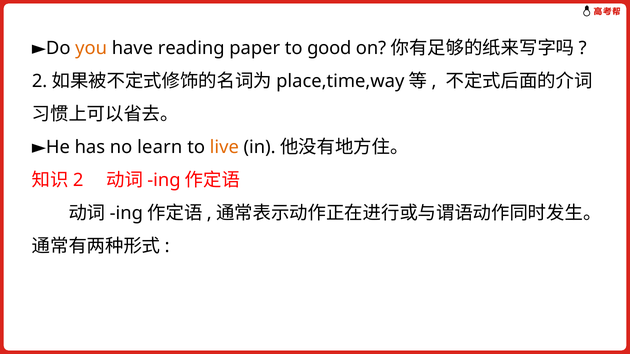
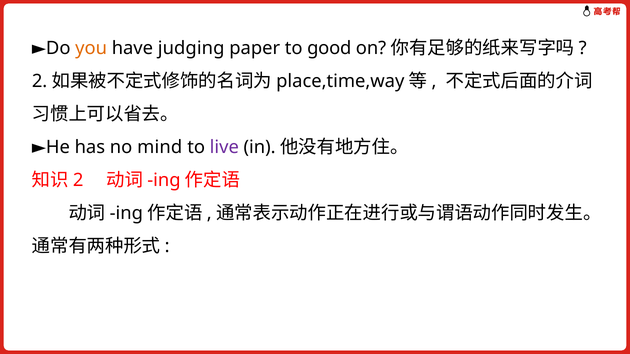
reading: reading -> judging
learn: learn -> mind
live colour: orange -> purple
